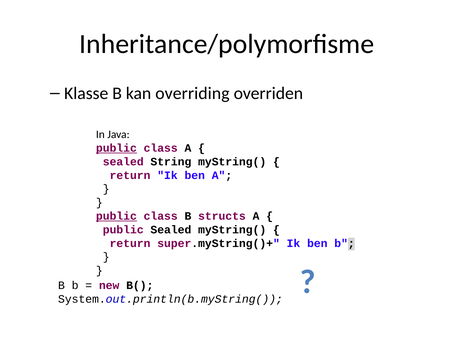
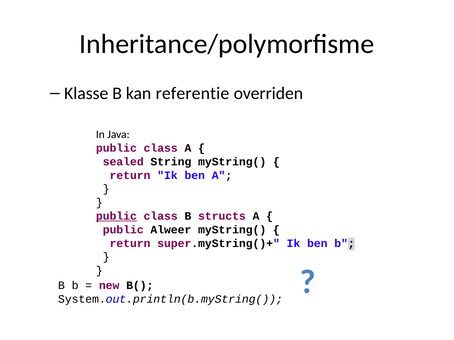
overriding: overriding -> referentie
public at (116, 148) underline: present -> none
public Sealed: Sealed -> Alweer
